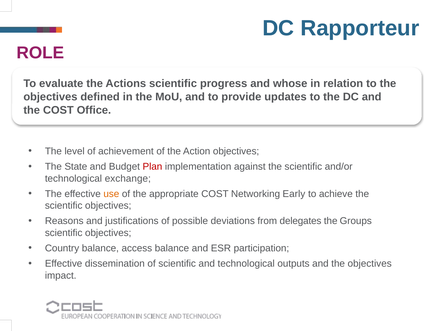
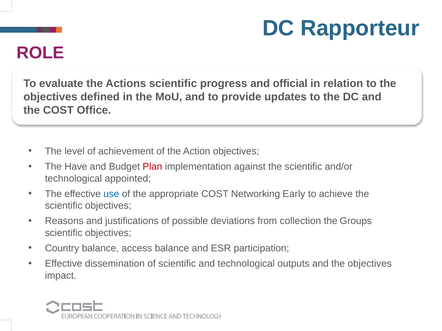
whose: whose -> official
State: State -> Have
exchange: exchange -> appointed
use colour: orange -> blue
delegates: delegates -> collection
